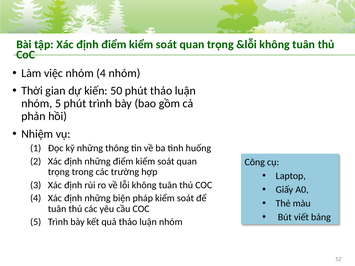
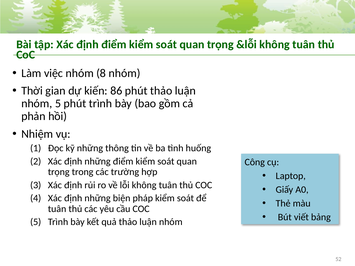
nhóm 4: 4 -> 8
50: 50 -> 86
